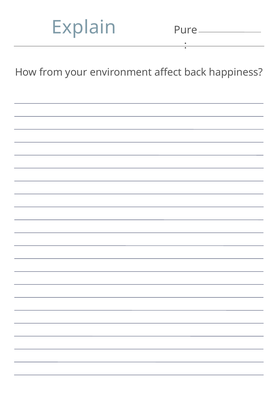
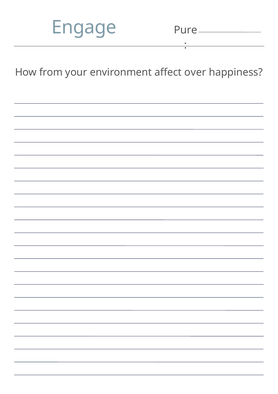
Explain: Explain -> Engage
back: back -> over
